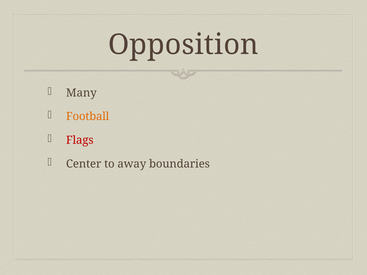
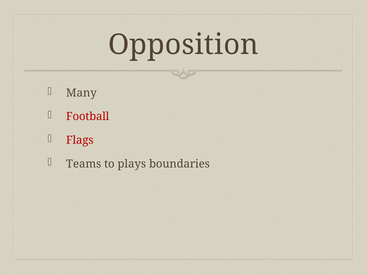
Football colour: orange -> red
Center: Center -> Teams
away: away -> plays
